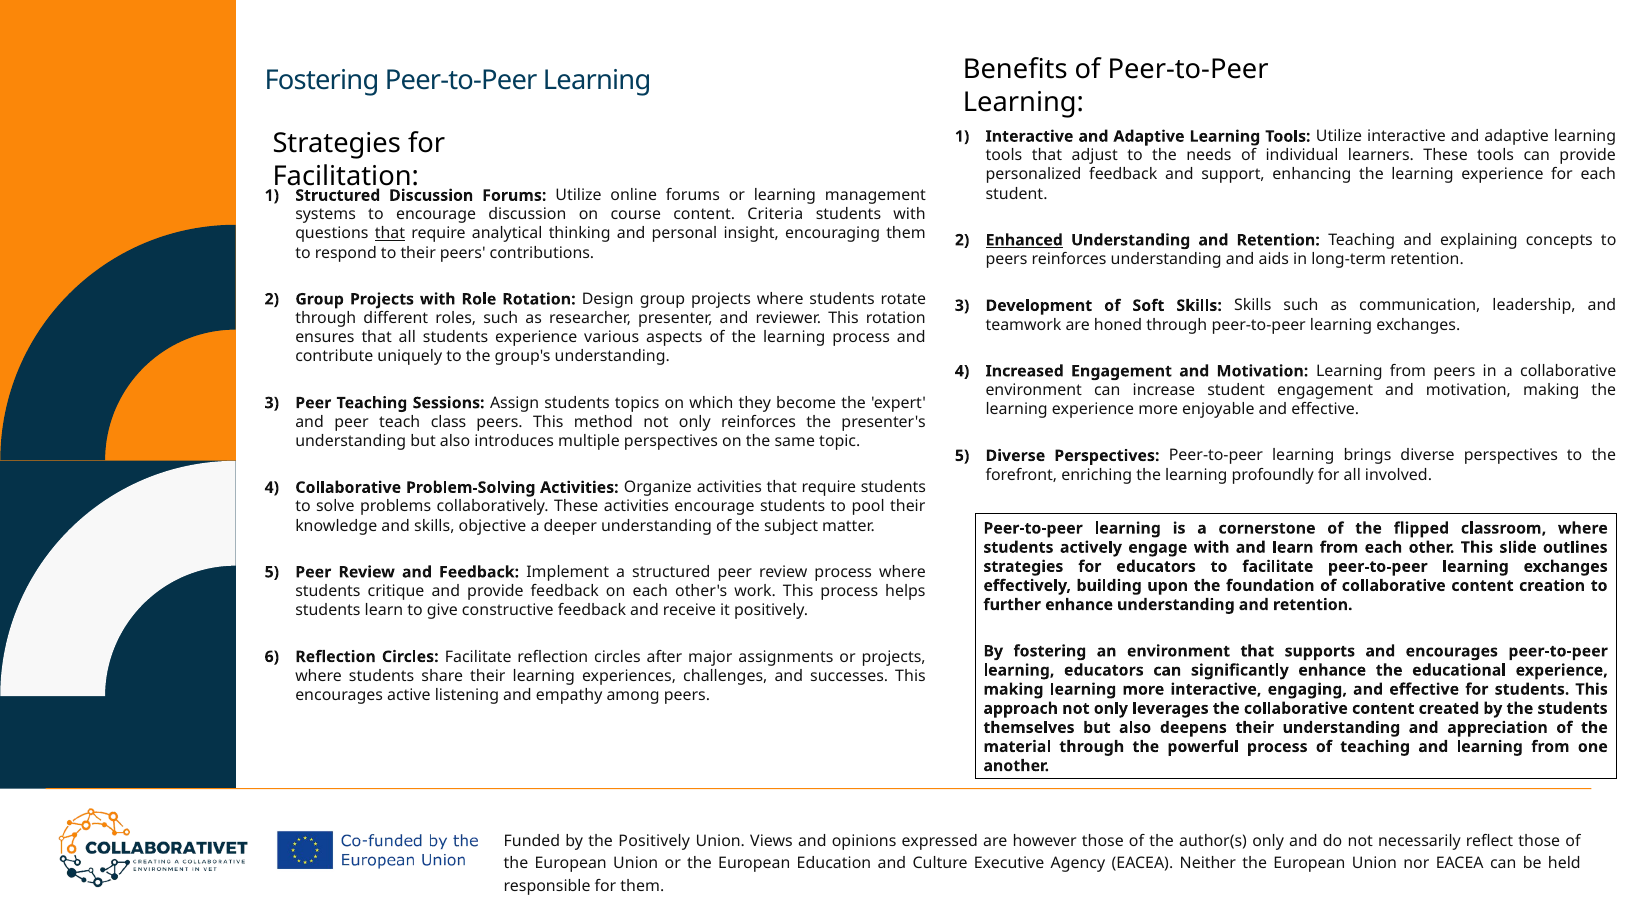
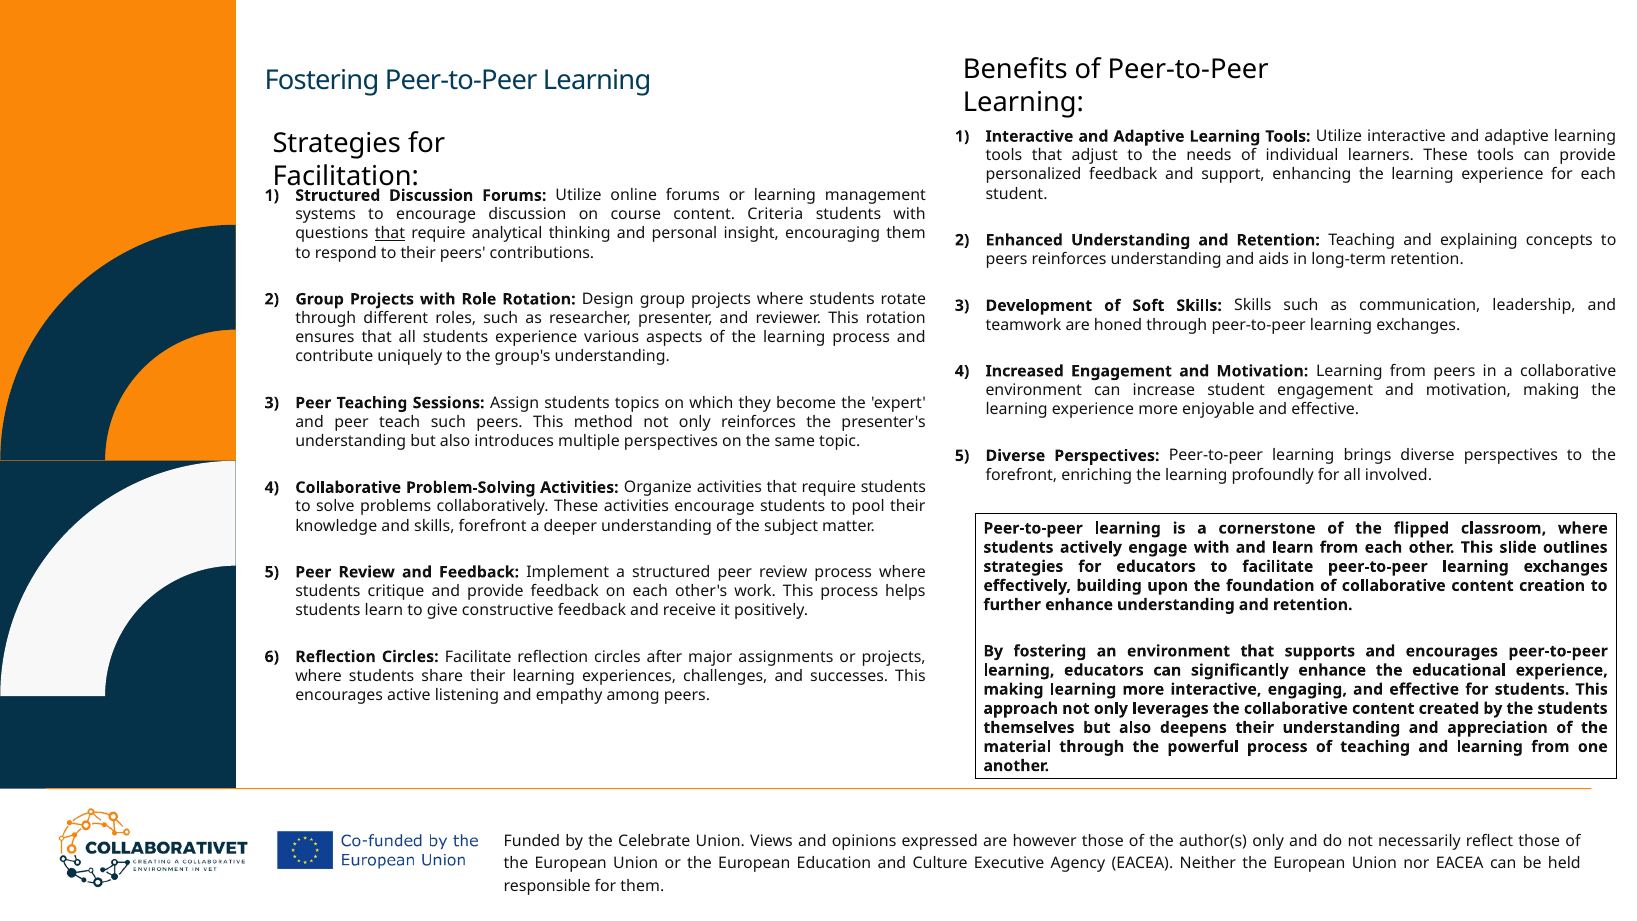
Enhanced underline: present -> none
teach class: class -> such
skills objective: objective -> forefront
the Positively: Positively -> Celebrate
